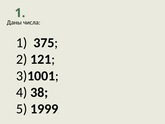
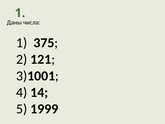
38: 38 -> 14
